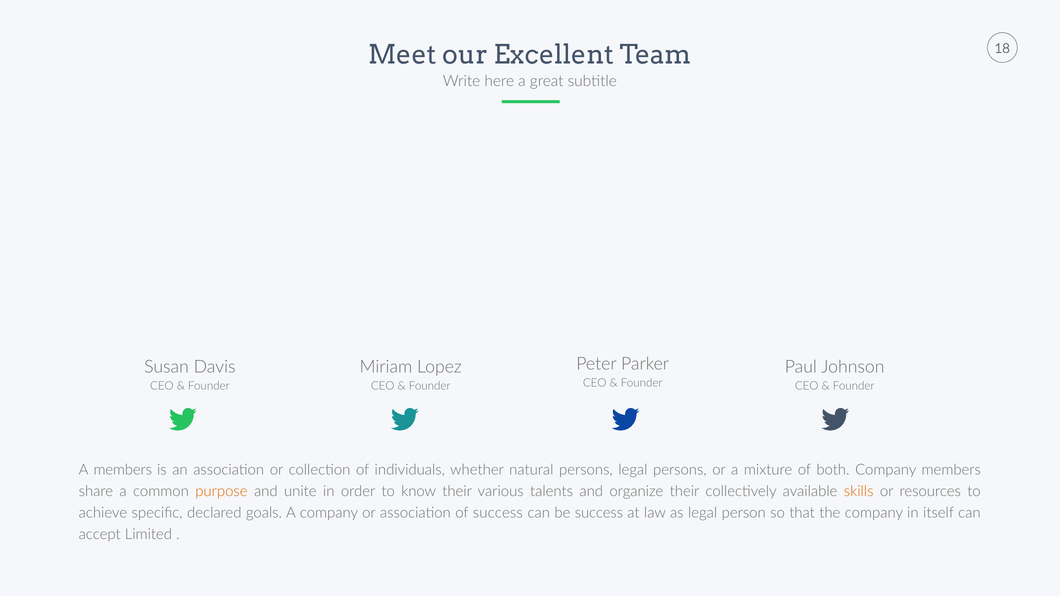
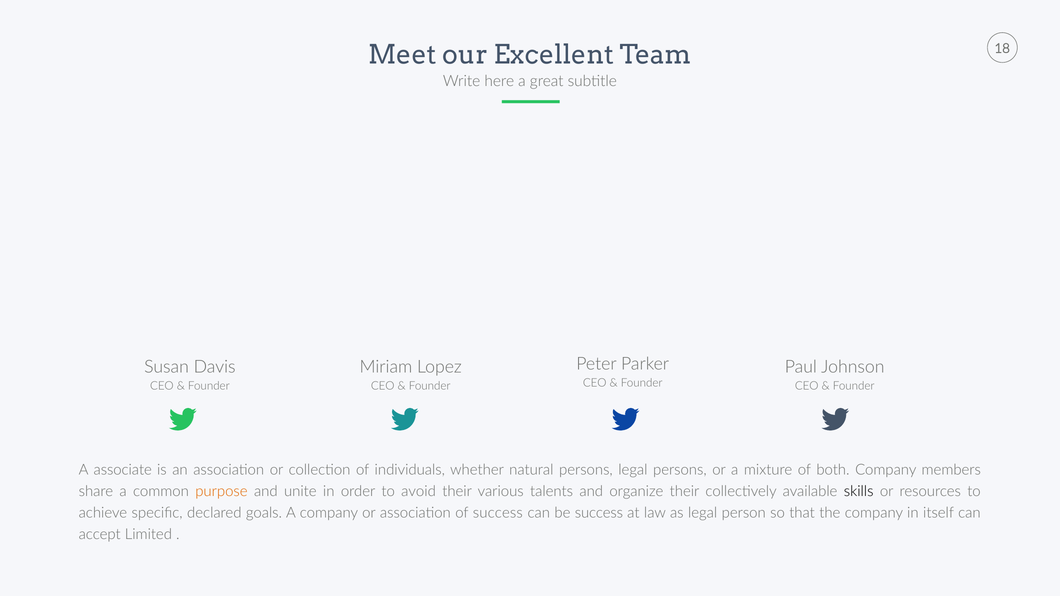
A members: members -> associate
know: know -> avoid
skills colour: orange -> black
